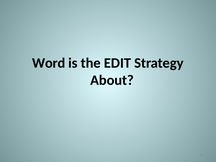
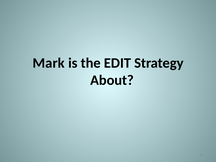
Word: Word -> Mark
